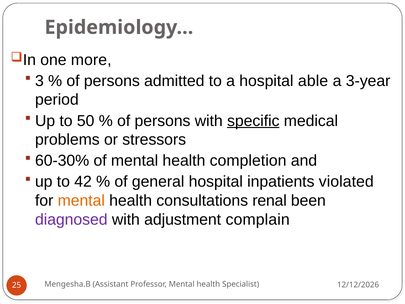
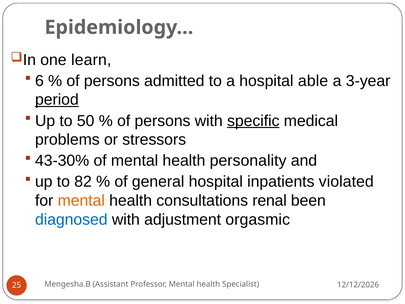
more: more -> learn
3: 3 -> 6
period underline: none -> present
60-30%: 60-30% -> 43-30%
completion: completion -> personality
42: 42 -> 82
diagnosed colour: purple -> blue
complain: complain -> orgasmic
